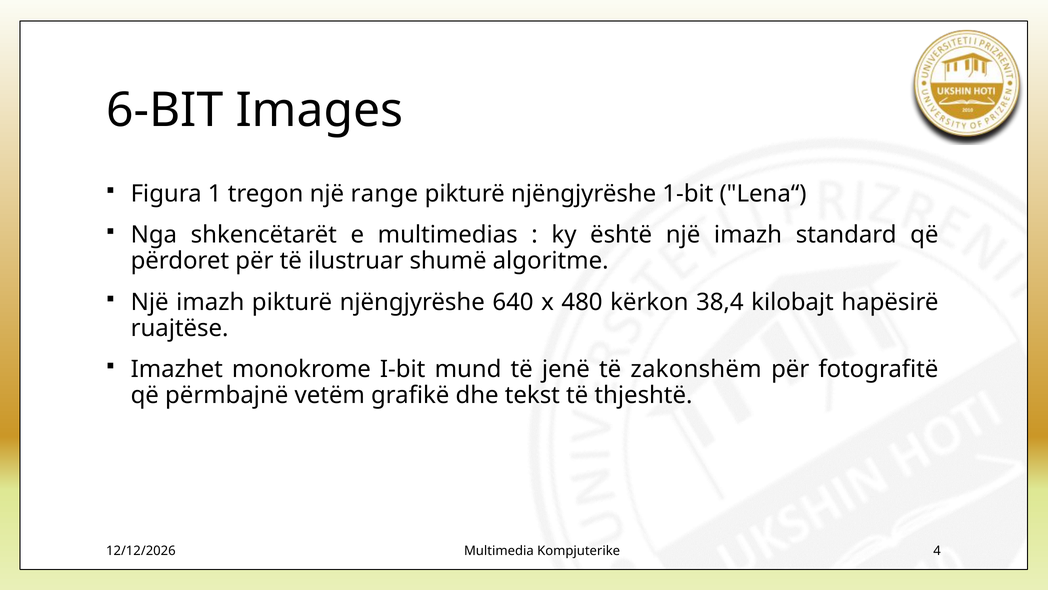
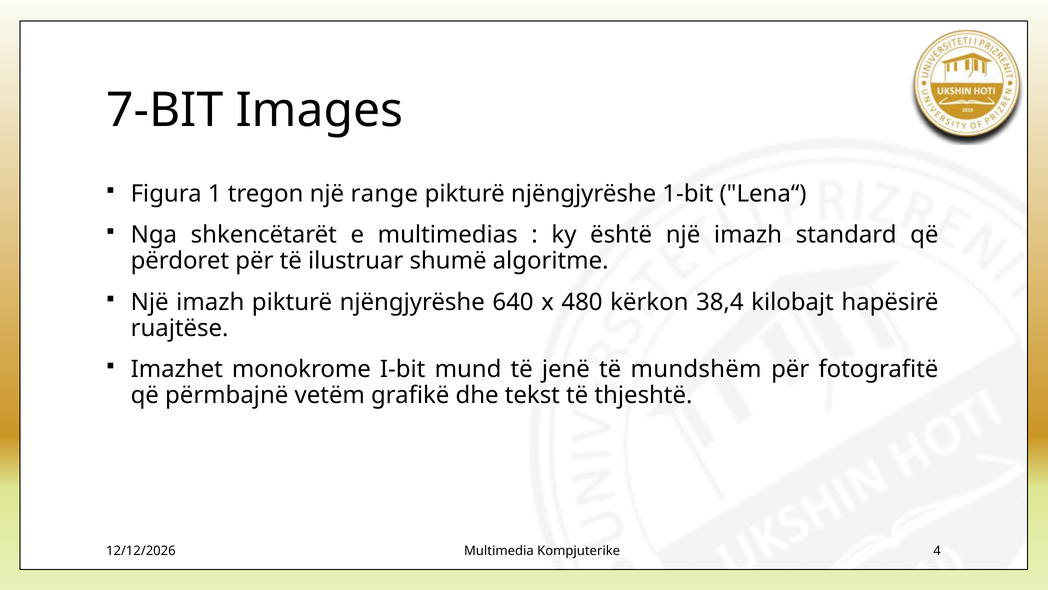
6-BIT: 6-BIT -> 7-BIT
zakonshëm: zakonshëm -> mundshëm
